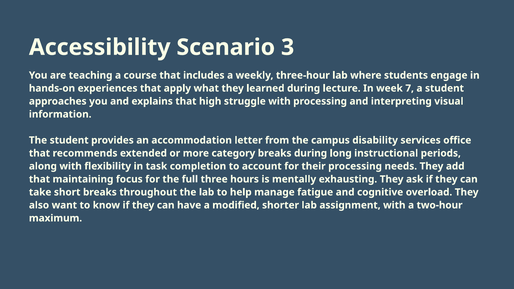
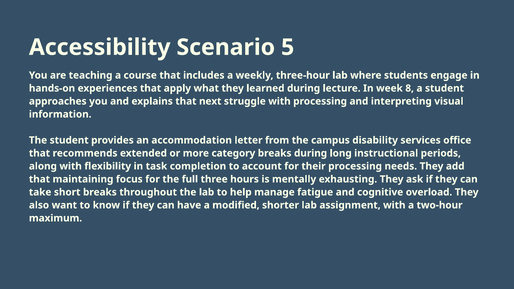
3: 3 -> 5
7: 7 -> 8
high: high -> next
